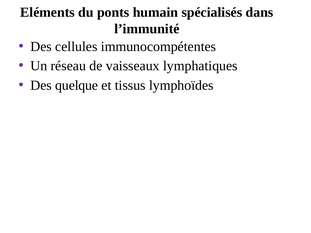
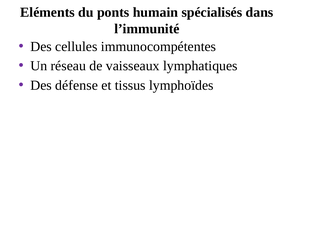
quelque: quelque -> défense
